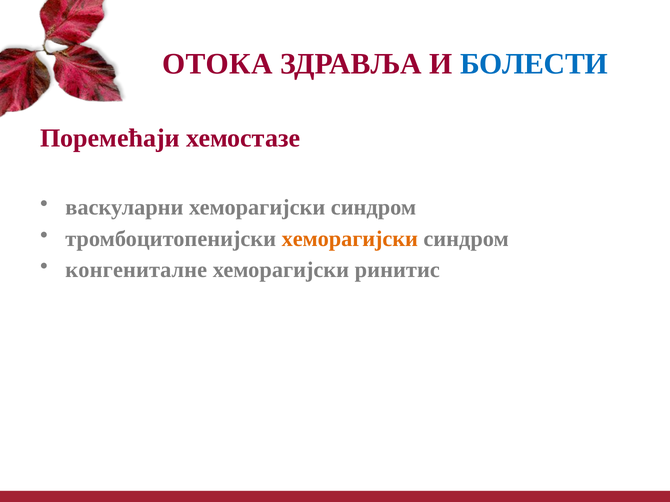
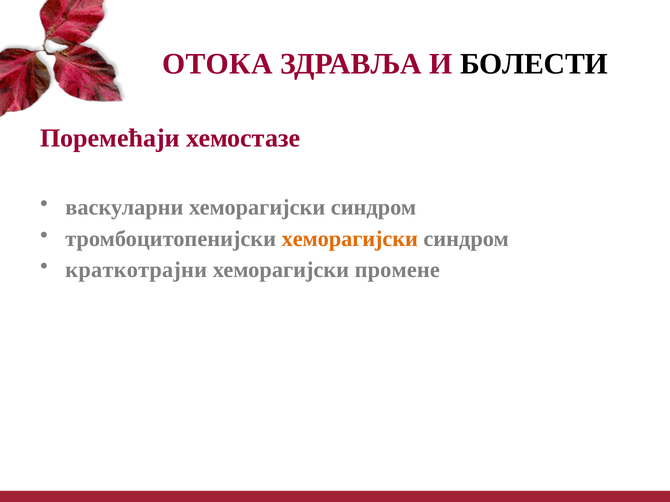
БОЛЕСТИ colour: blue -> black
конгениталне: конгениталне -> краткотрајни
ринитис: ринитис -> промене
